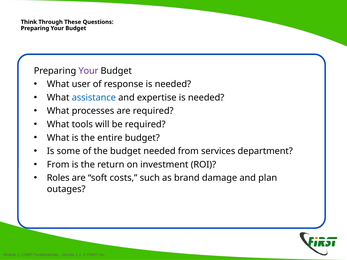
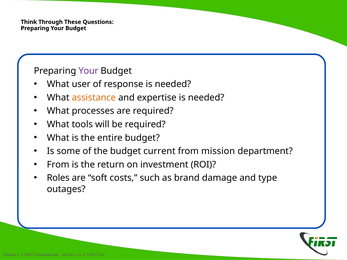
assistance colour: blue -> orange
budget needed: needed -> current
services: services -> mission
plan: plan -> type
